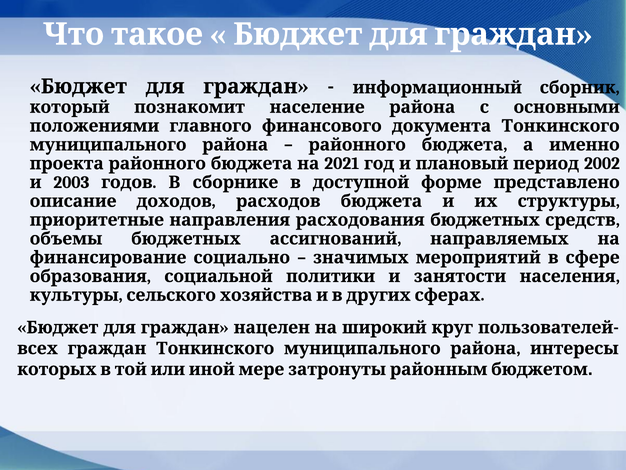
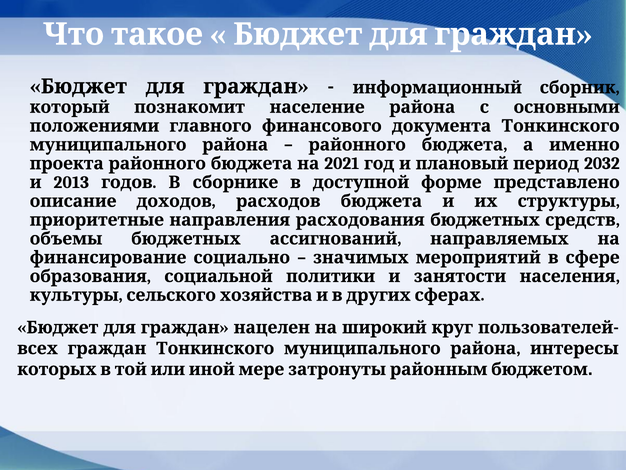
2002: 2002 -> 2032
2003: 2003 -> 2013
